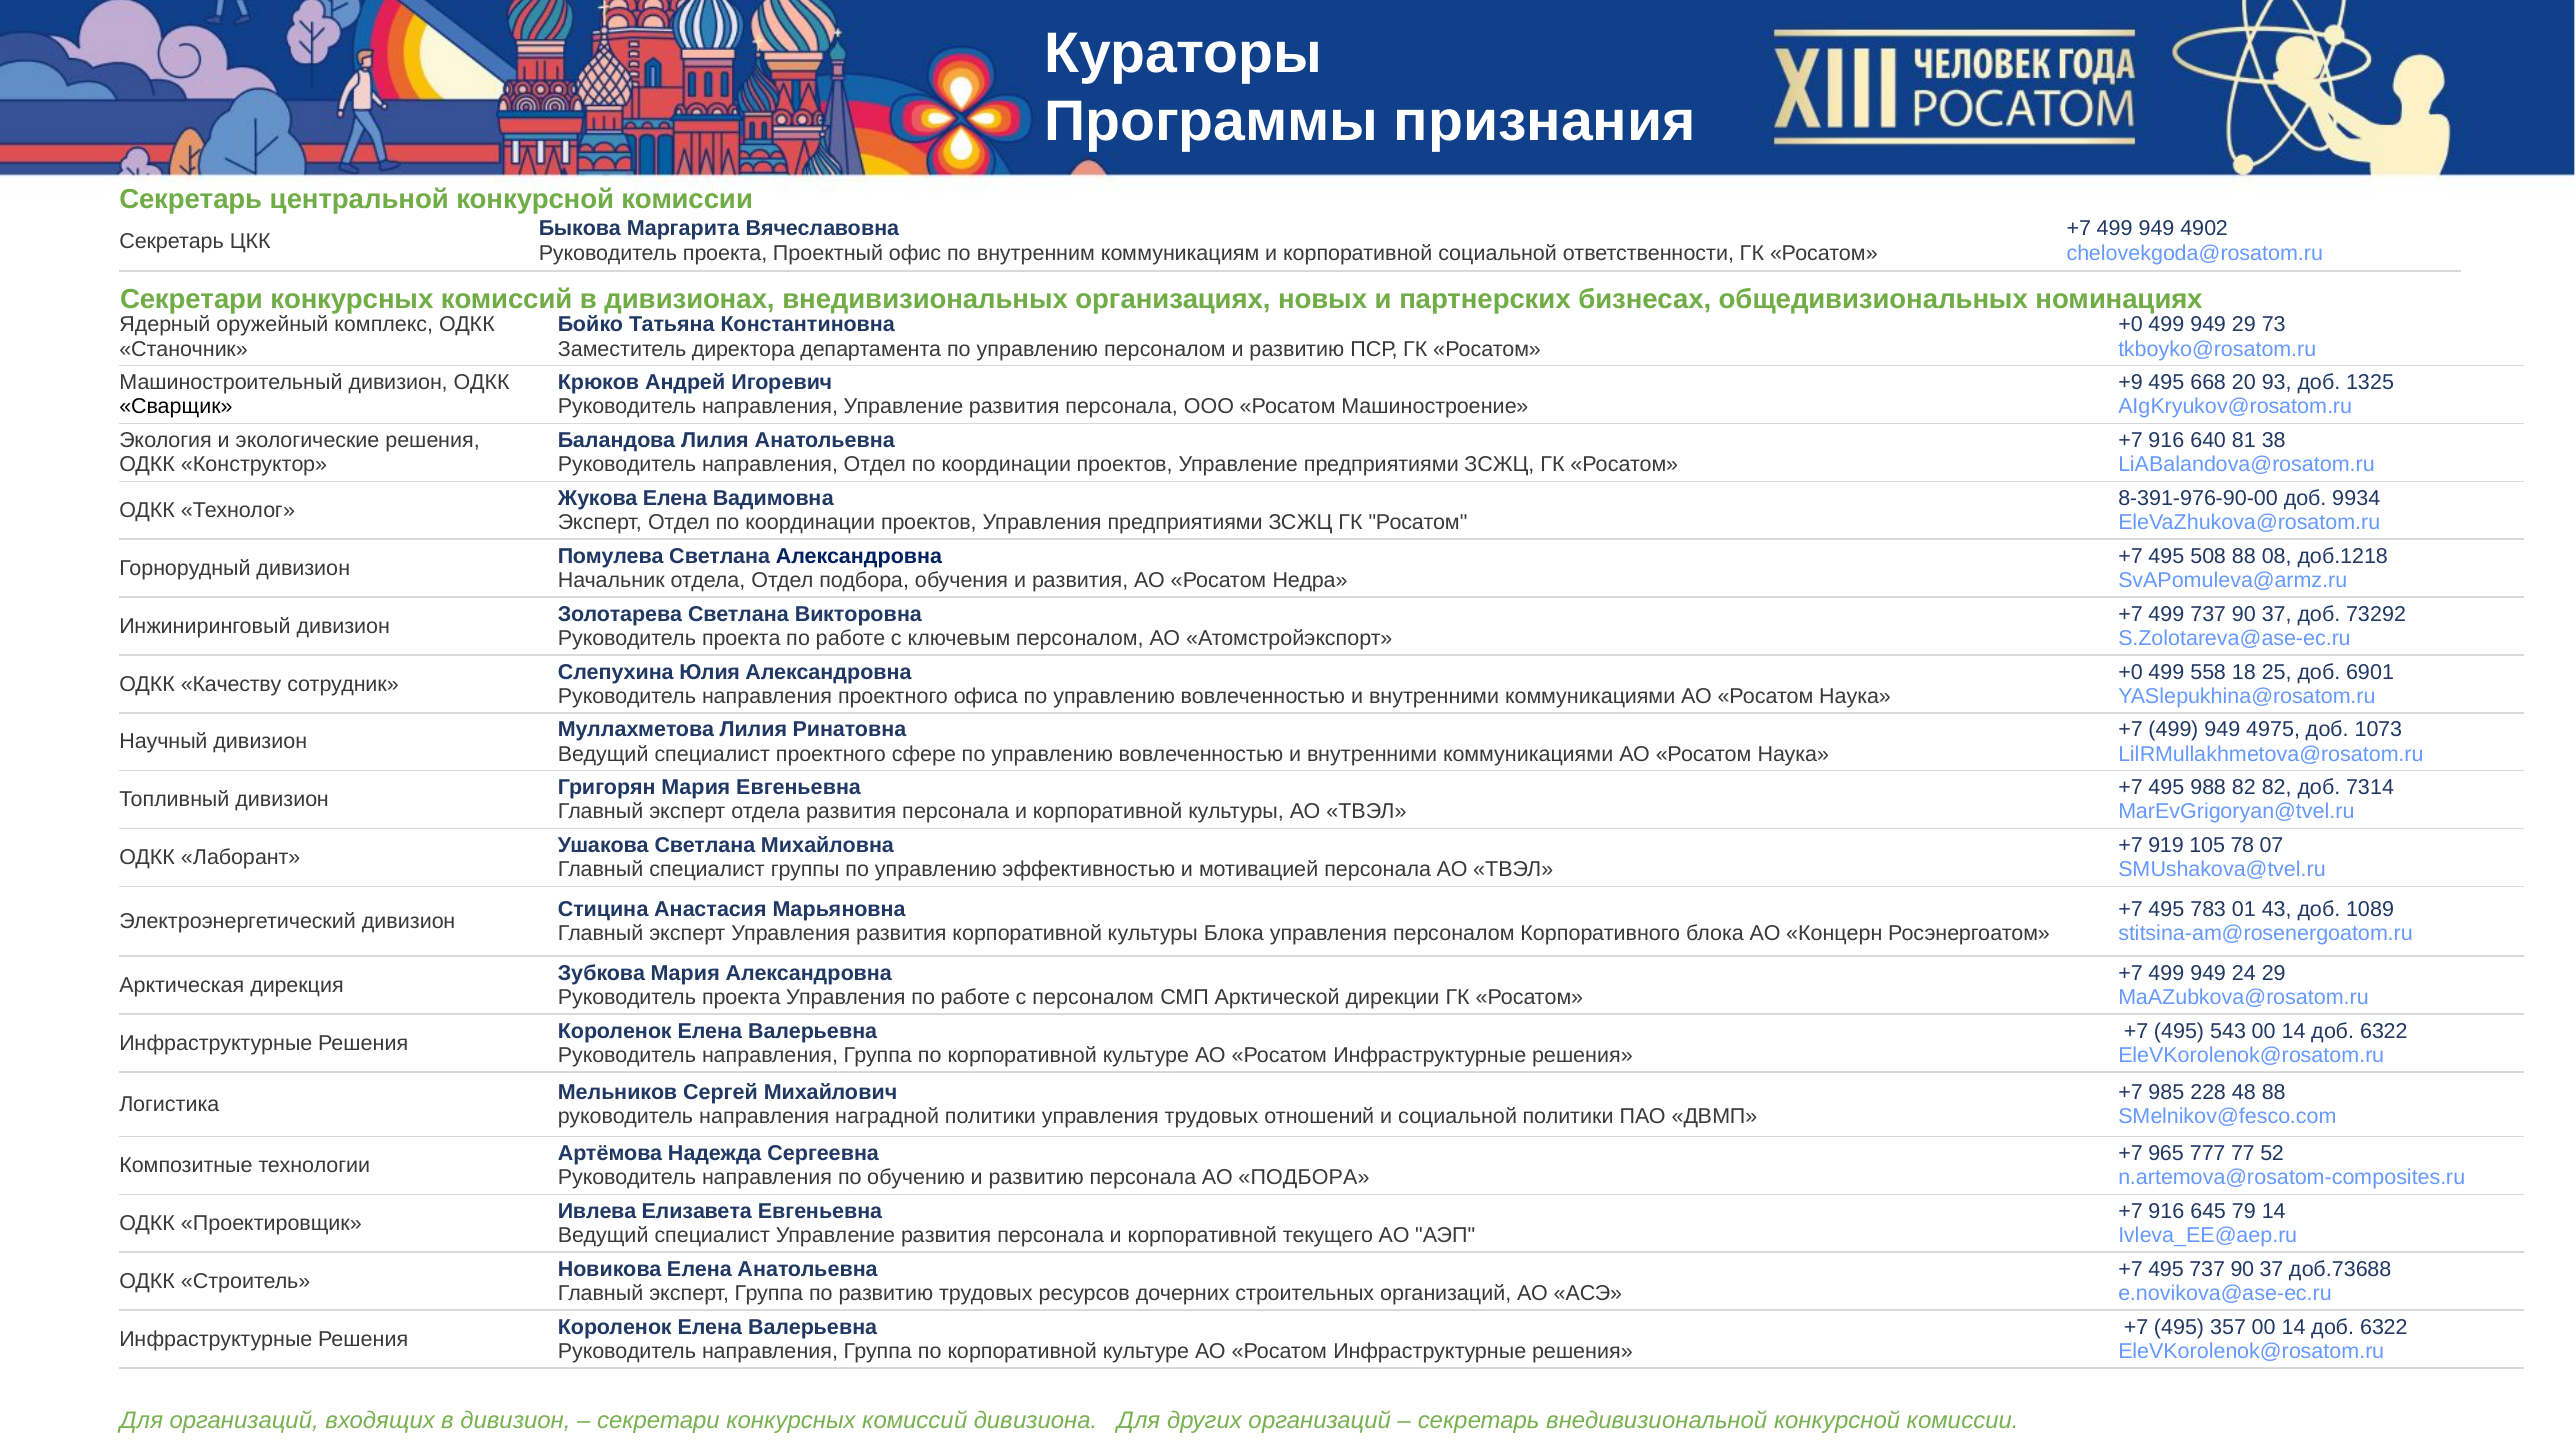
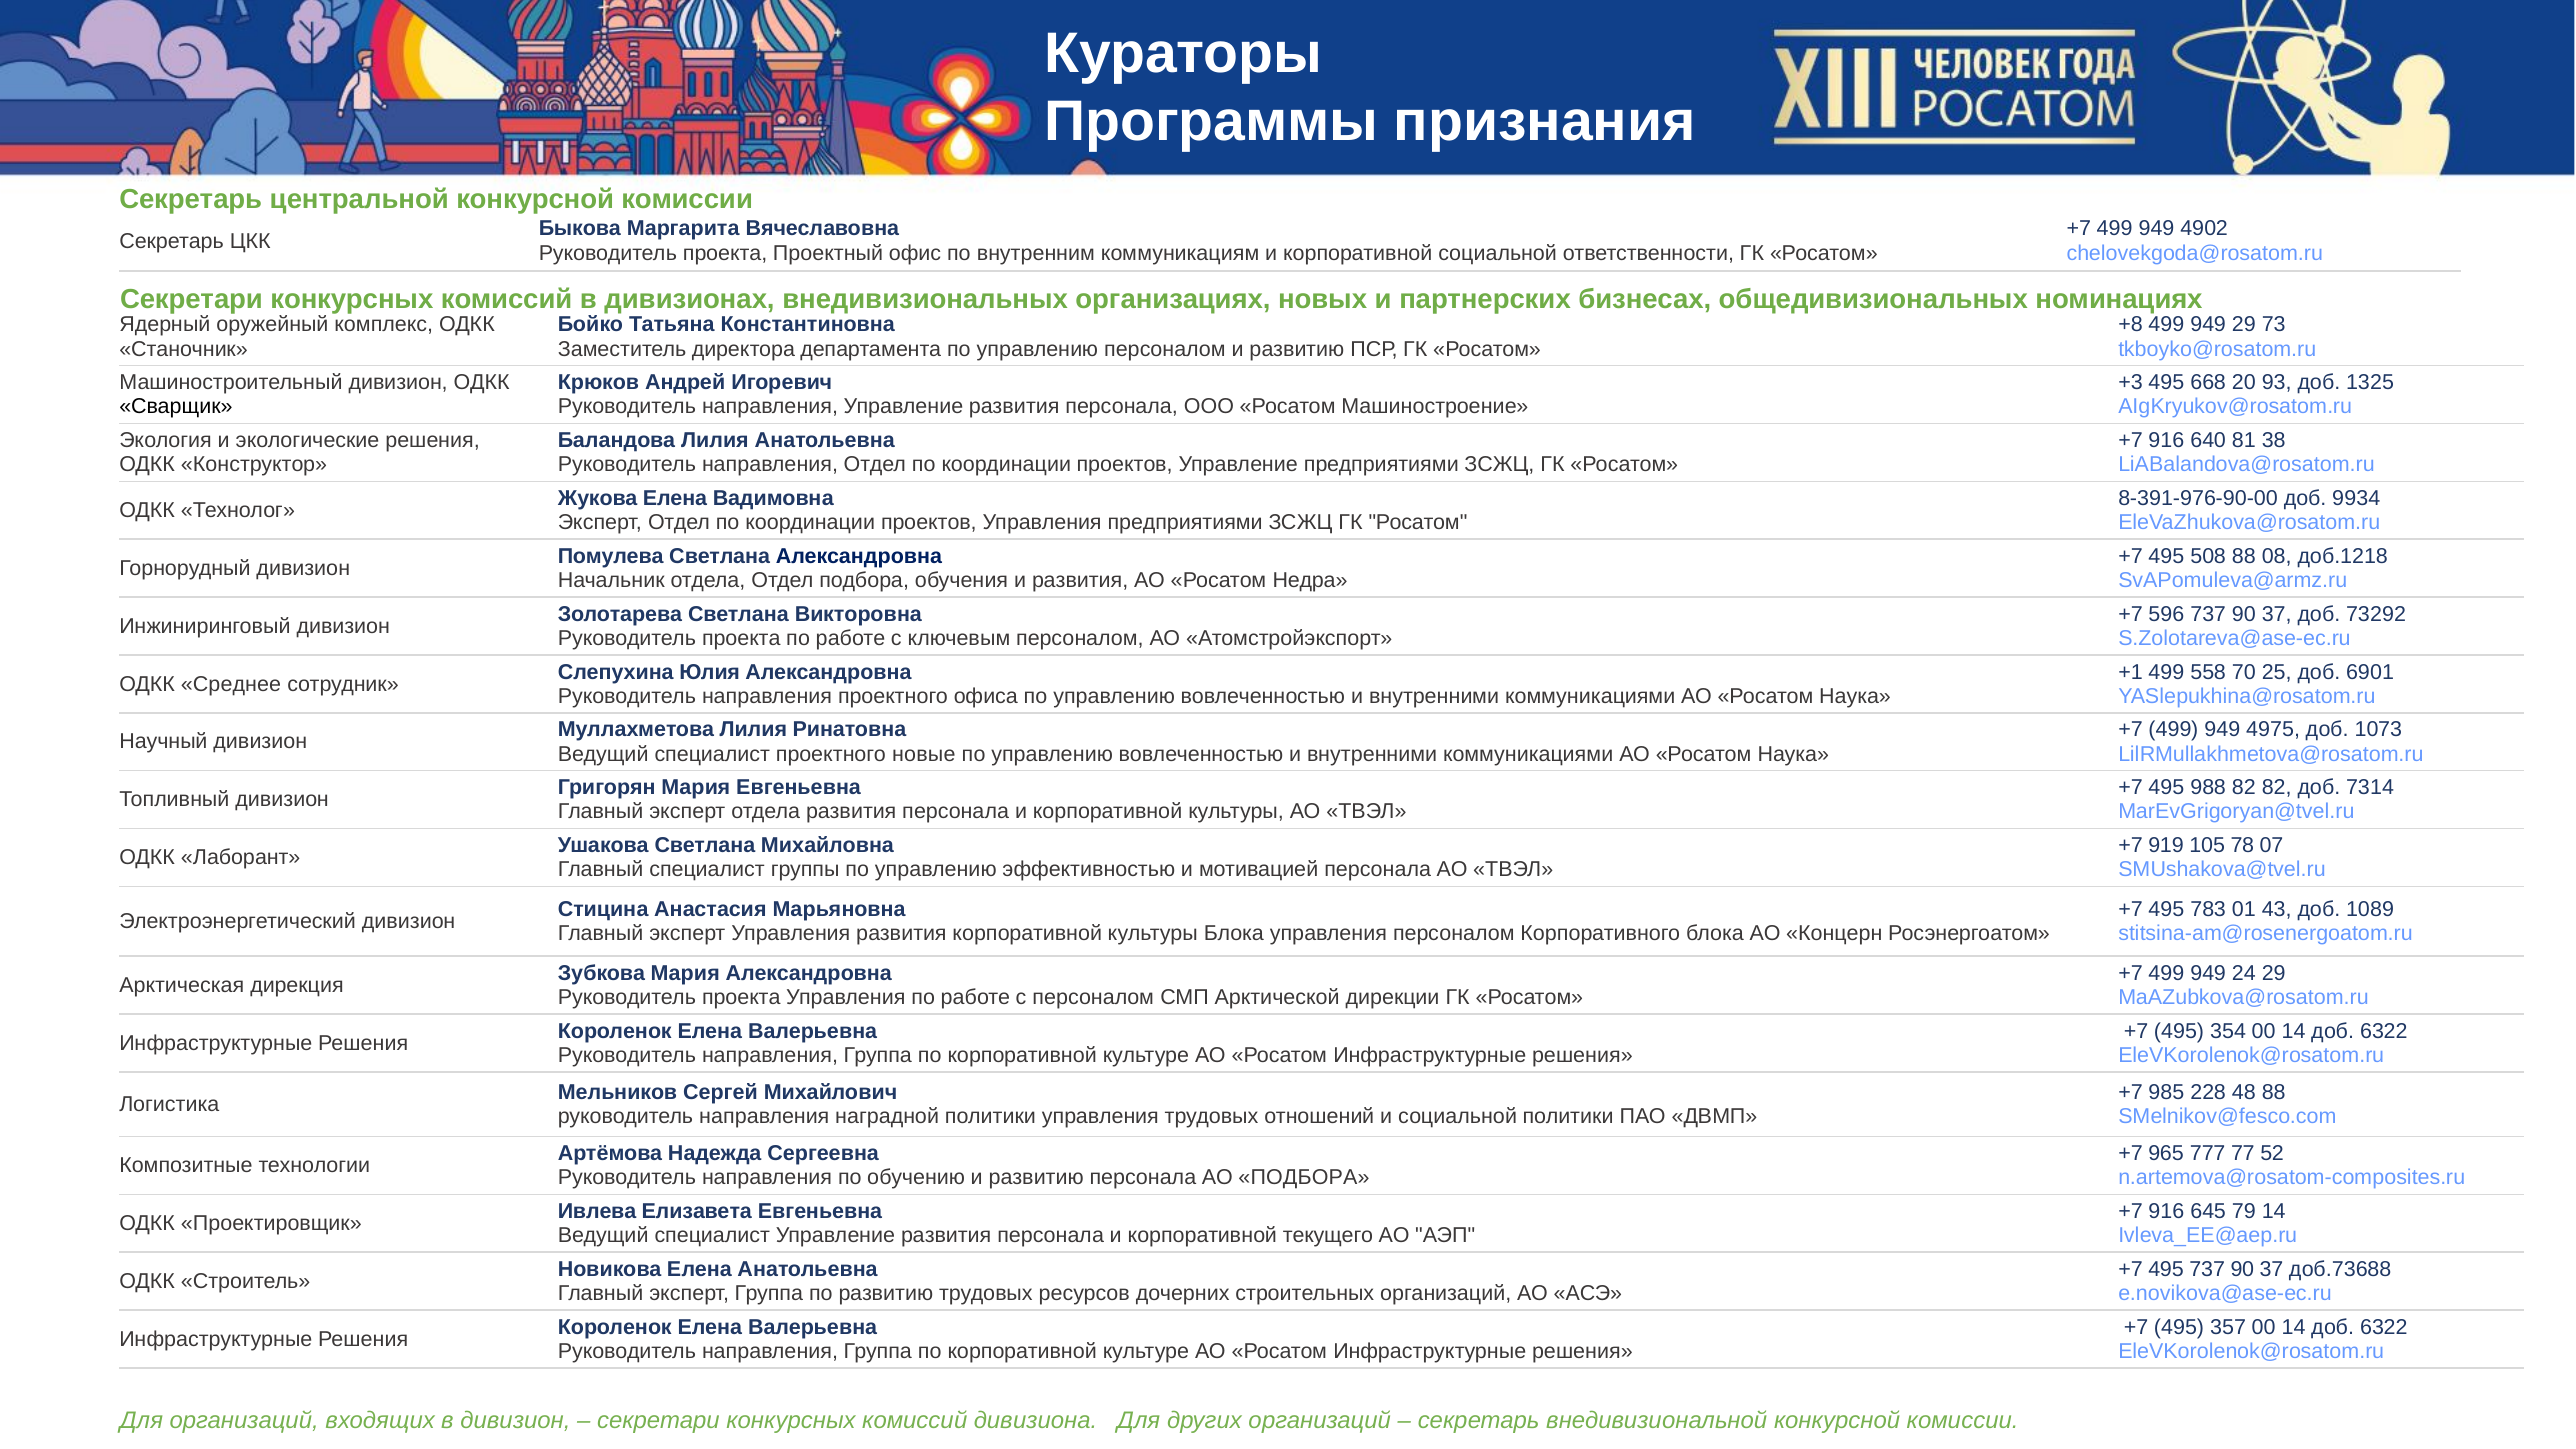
+0 at (2131, 325): +0 -> +8
+9: +9 -> +3
499 at (2166, 614): 499 -> 596
+0 at (2131, 672): +0 -> +1
18: 18 -> 70
Качеству: Качеству -> Среднее
сфере: сфере -> новые
543: 543 -> 354
